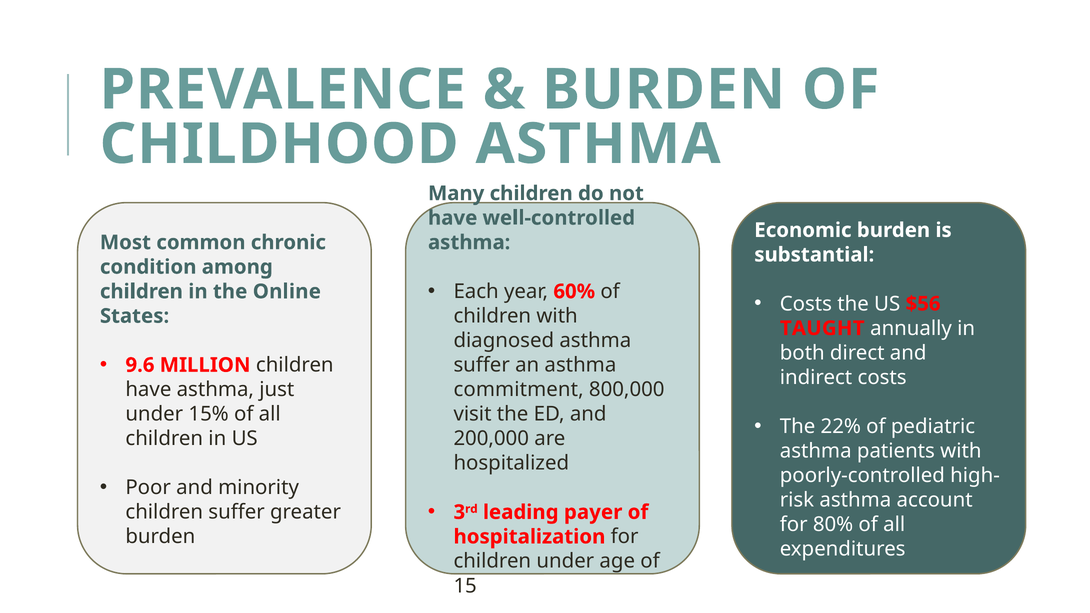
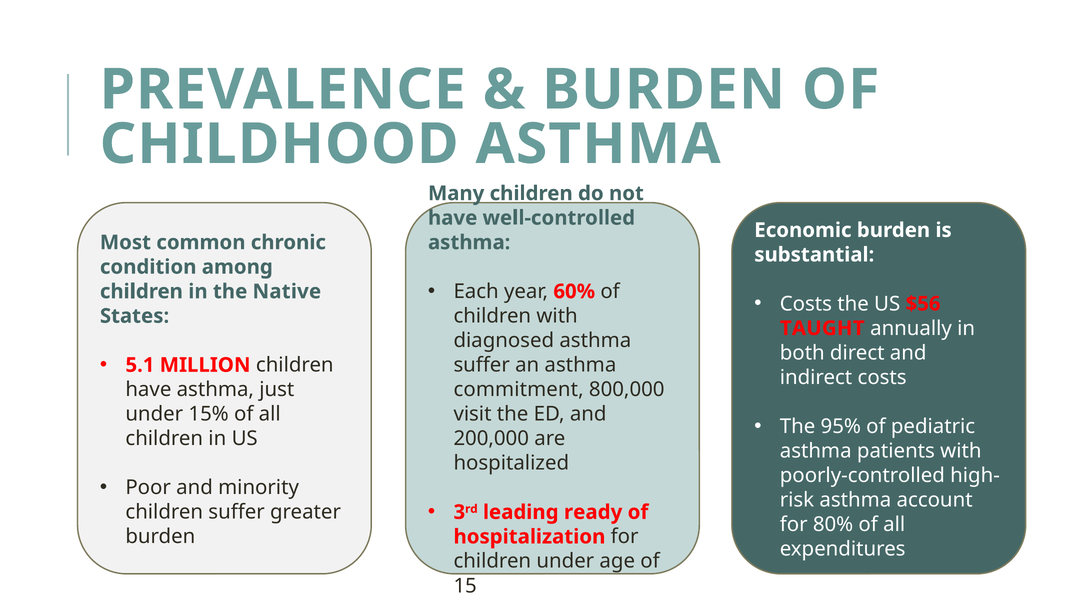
Online: Online -> Native
9.6: 9.6 -> 5.1
22%: 22% -> 95%
payer: payer -> ready
